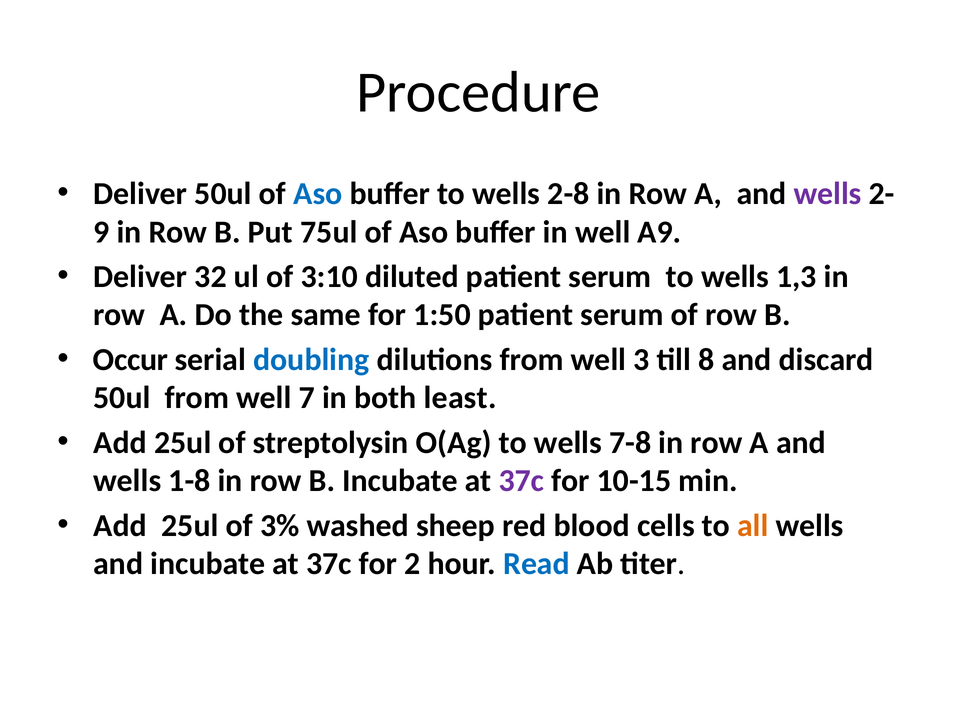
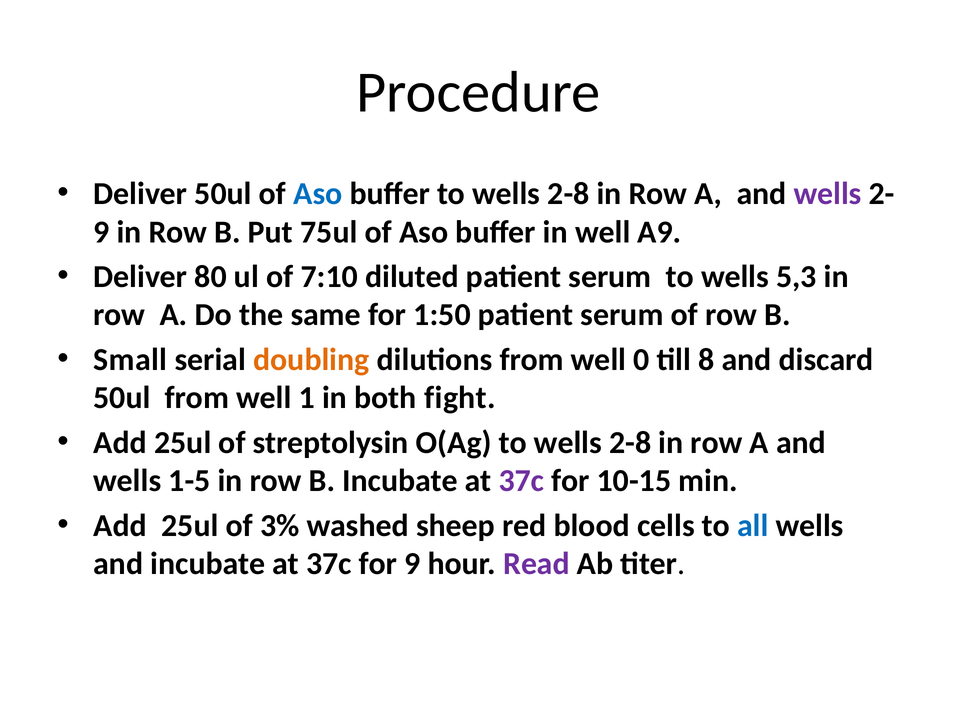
32: 32 -> 80
3:10: 3:10 -> 7:10
1,3: 1,3 -> 5,3
Occur: Occur -> Small
doubling colour: blue -> orange
3: 3 -> 0
7: 7 -> 1
least: least -> fight
O(Ag to wells 7-8: 7-8 -> 2-8
1-8: 1-8 -> 1-5
all colour: orange -> blue
for 2: 2 -> 9
Read colour: blue -> purple
